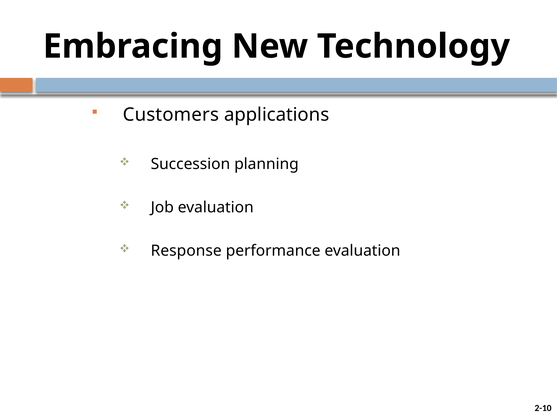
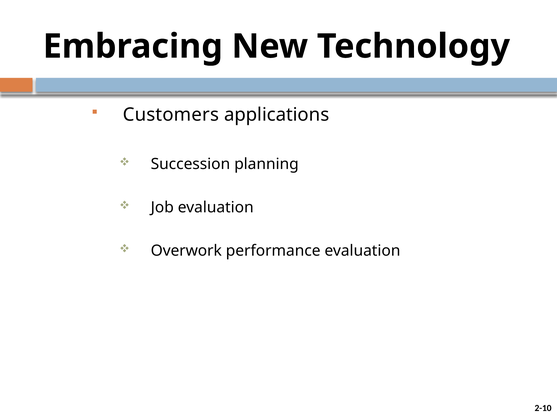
Response: Response -> Overwork
